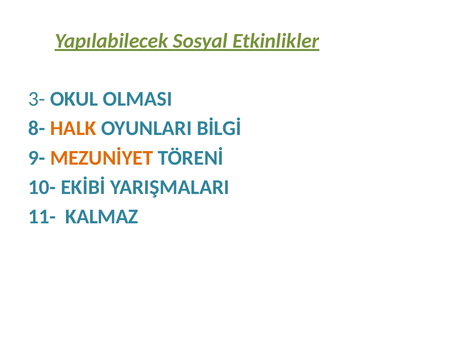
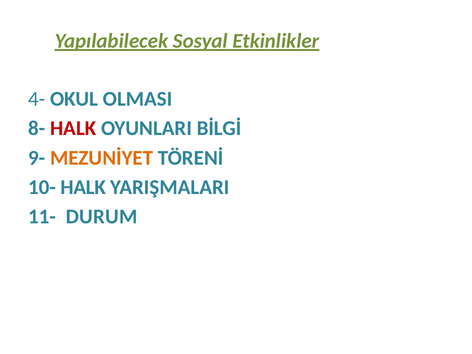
3-: 3- -> 4-
HALK at (73, 128) colour: orange -> red
10- EKİBİ: EKİBİ -> HALK
KALMAZ: KALMAZ -> DURUM
